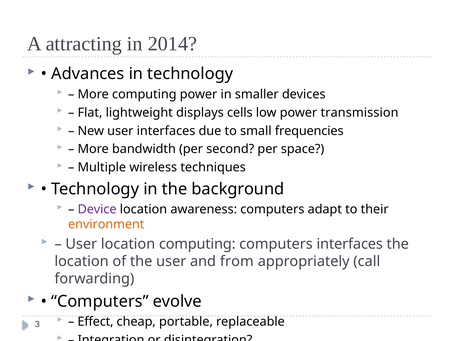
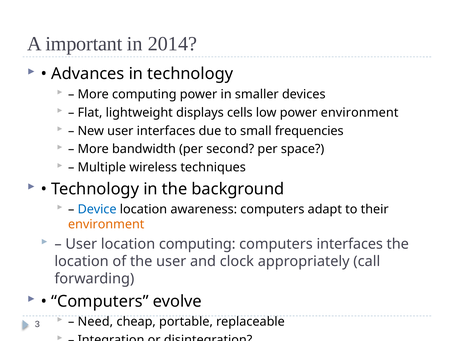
attracting: attracting -> important
power transmission: transmission -> environment
Device colour: purple -> blue
from: from -> clock
Effect: Effect -> Need
